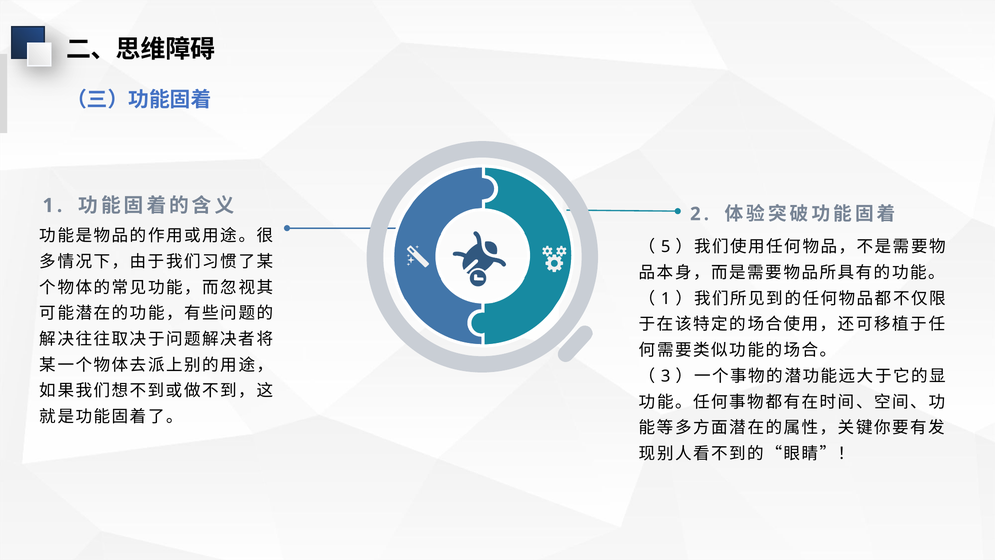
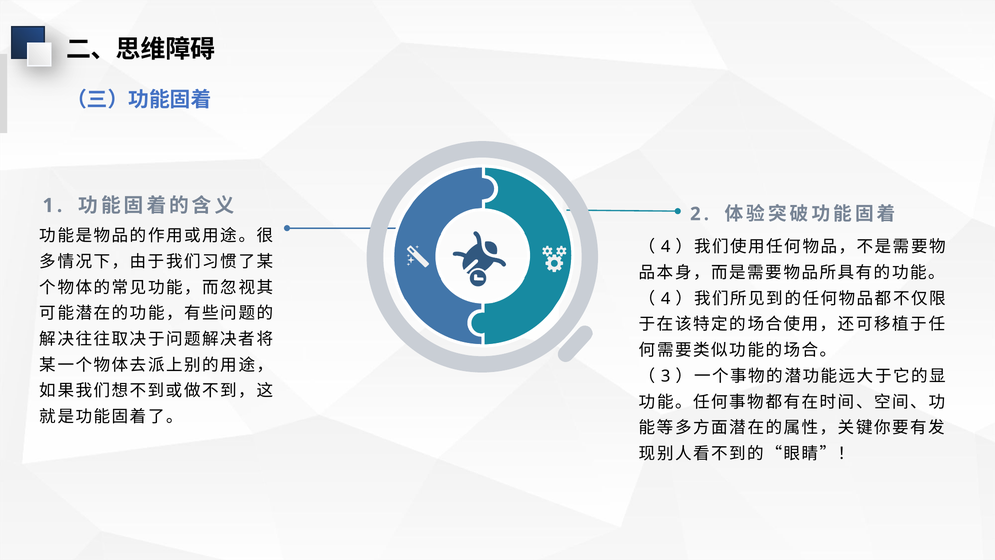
5 at (666, 247): 5 -> 4
1 at (666, 298): 1 -> 4
